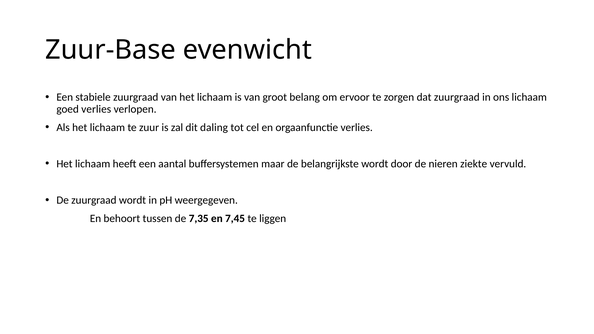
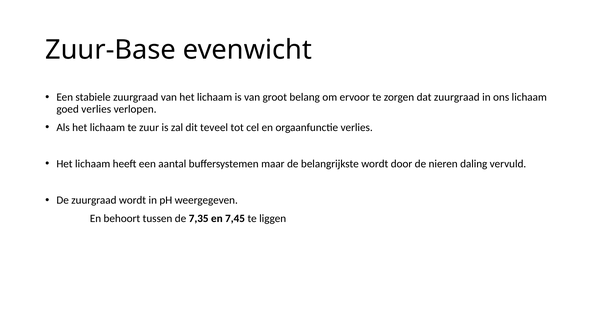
daling: daling -> teveel
ziekte: ziekte -> daling
